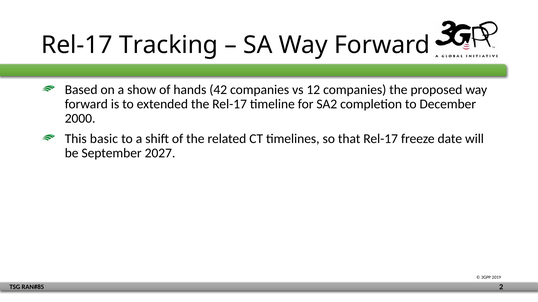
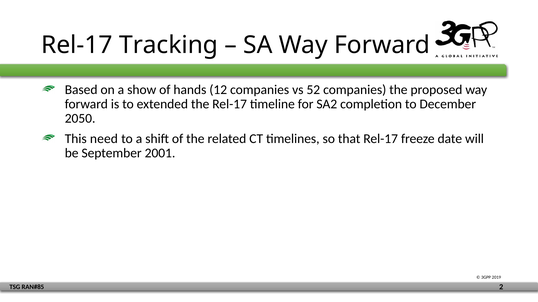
42: 42 -> 12
12: 12 -> 52
2000: 2000 -> 2050
basic: basic -> need
2027: 2027 -> 2001
